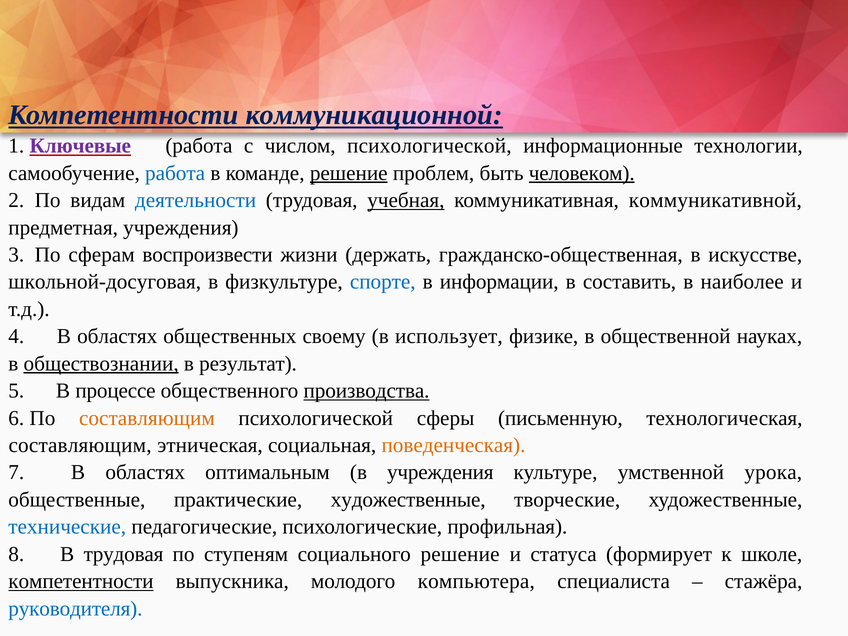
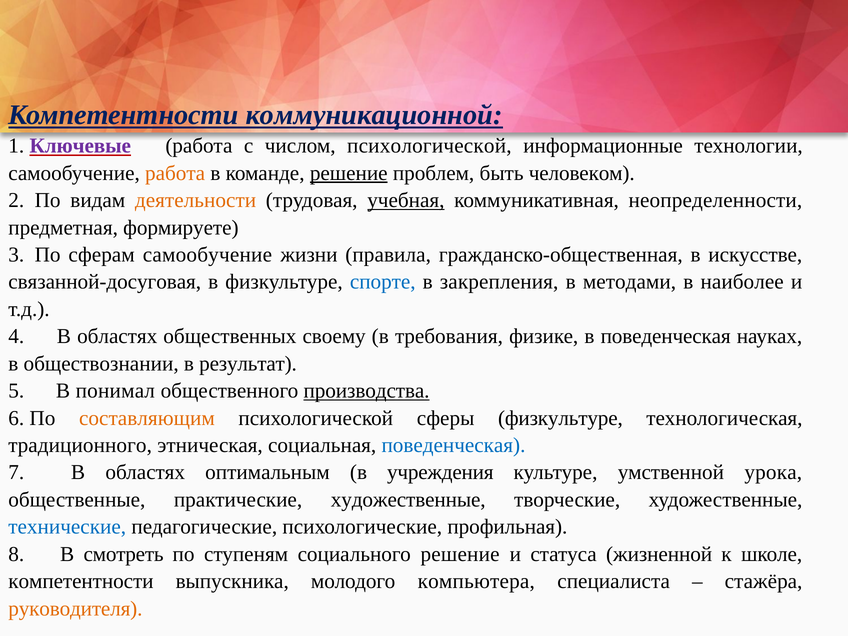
работа at (175, 173) colour: blue -> orange
человеком underline: present -> none
деятельности colour: blue -> orange
коммуникативной: коммуникативной -> неопределенности
предметная учреждения: учреждения -> формируете
сферам воспроизвести: воспроизвести -> самообучение
держать: держать -> правила
школьной-досуговая: школьной-досуговая -> связанной-досуговая
информации: информации -> закрепления
составить: составить -> методами
использует: использует -> требования
в общественной: общественной -> поведенческая
обществознании underline: present -> none
процессе: процессе -> понимал
сферы письменную: письменную -> физкультуре
составляющим at (80, 445): составляющим -> традиционного
поведенческая at (453, 445) colour: orange -> blue
В трудовая: трудовая -> смотреть
формирует: формирует -> жизненной
компетентности at (81, 581) underline: present -> none
руководителя colour: blue -> orange
